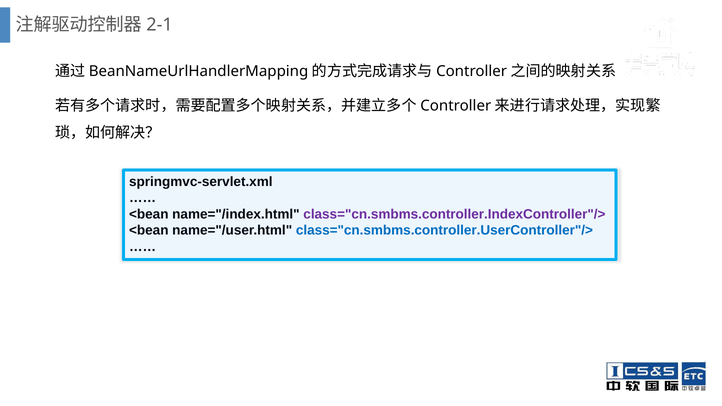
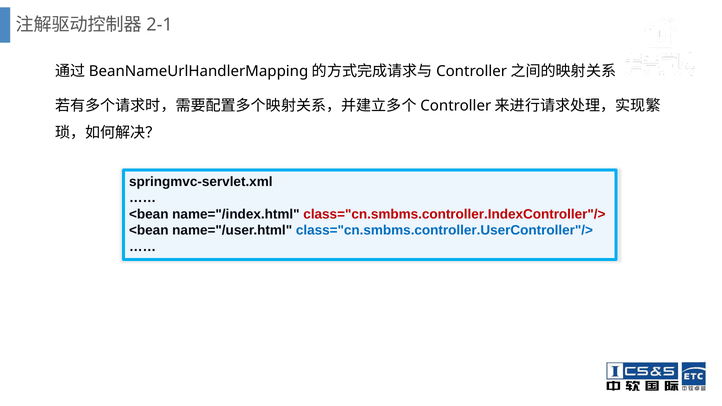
class="cn.smbms.controller.IndexController"/> colour: purple -> red
